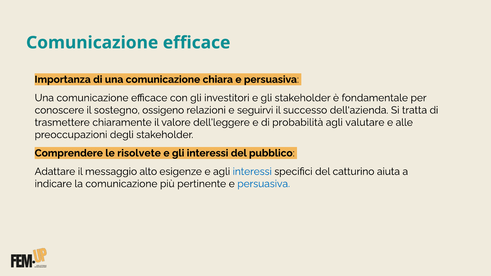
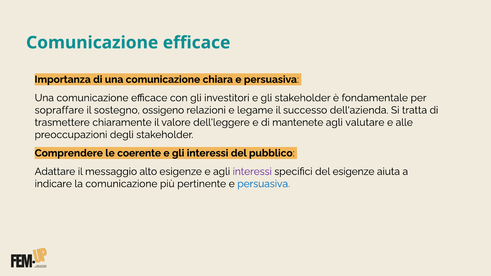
conoscere: conoscere -> sopraffare
seguirvi: seguirvi -> legame
probabilità: probabilità -> mantenete
risolvete: risolvete -> coerente
interessi at (252, 172) colour: blue -> purple
del catturino: catturino -> esigenze
